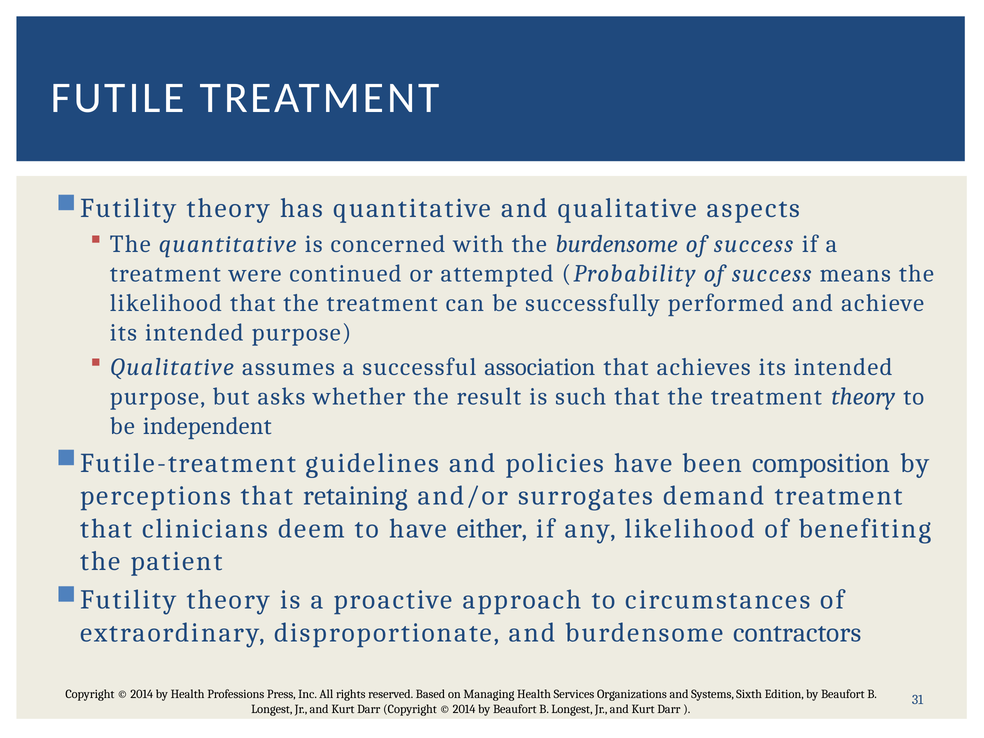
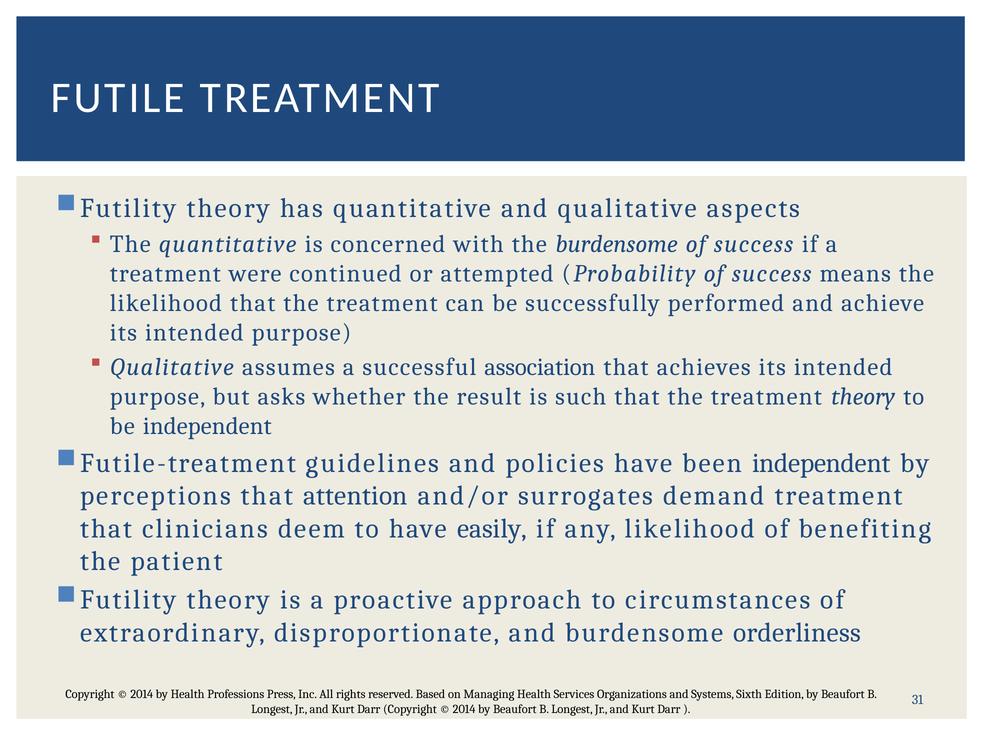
been composition: composition -> independent
retaining: retaining -> attention
either: either -> easily
contractors: contractors -> orderliness
